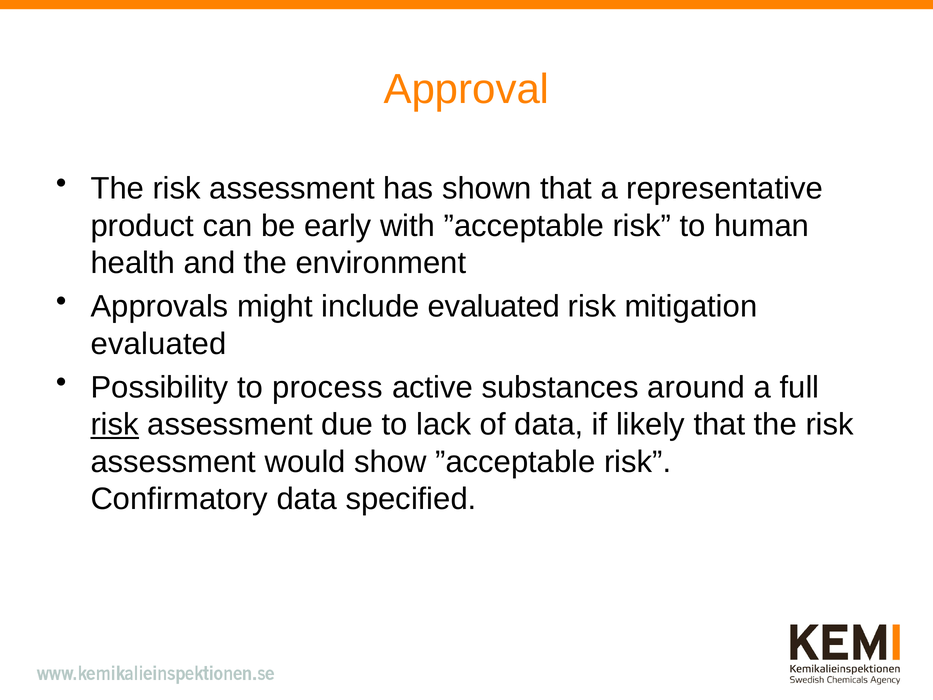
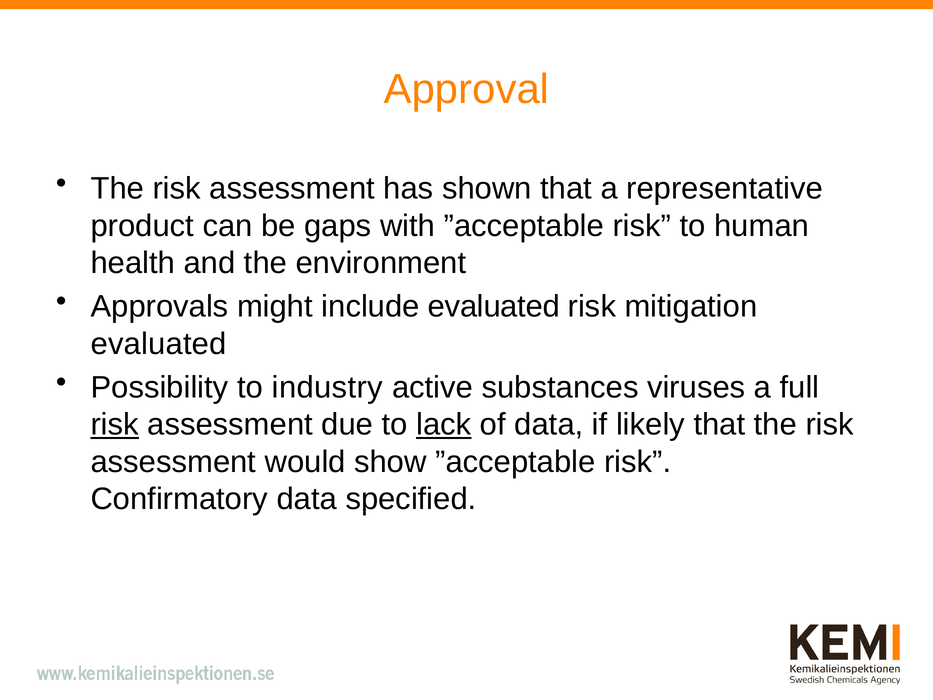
early: early -> gaps
process: process -> industry
around: around -> viruses
lack underline: none -> present
